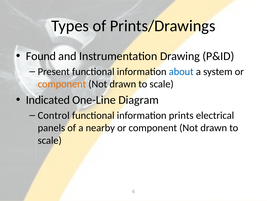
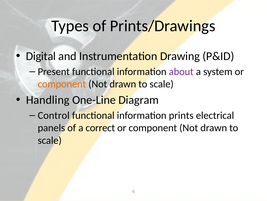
Found: Found -> Digital
about colour: blue -> purple
Indicated: Indicated -> Handling
nearby: nearby -> correct
